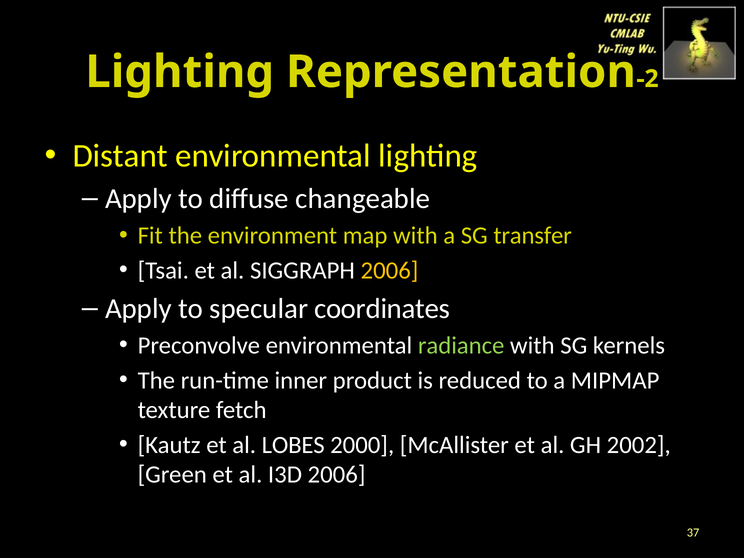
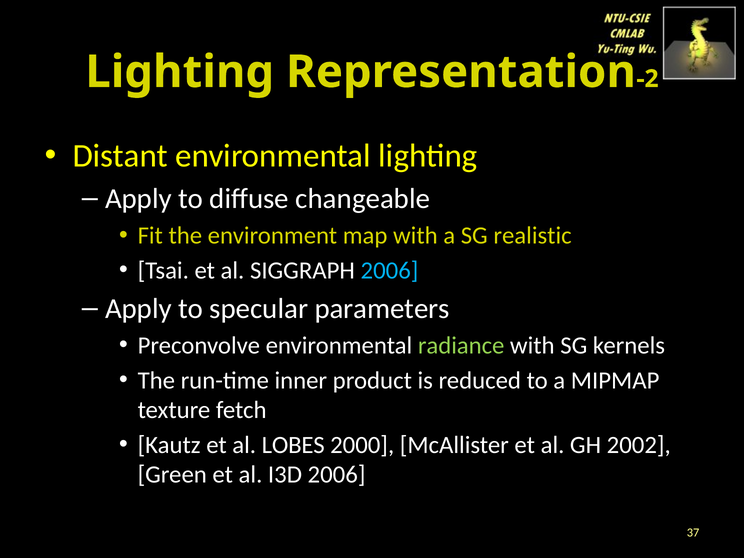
transfer: transfer -> realistic
2006 at (390, 270) colour: yellow -> light blue
coordinates: coordinates -> parameters
